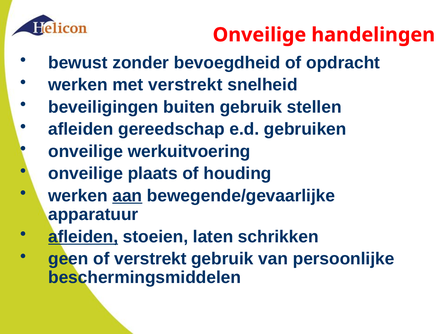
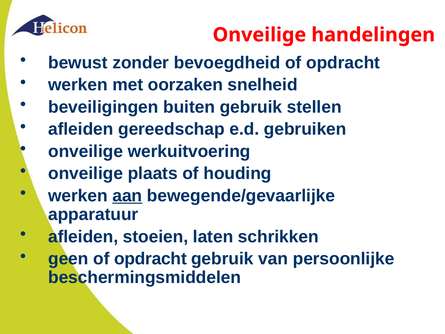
met verstrekt: verstrekt -> oorzaken
afleiden at (83, 236) underline: present -> none
geen of verstrekt: verstrekt -> opdracht
